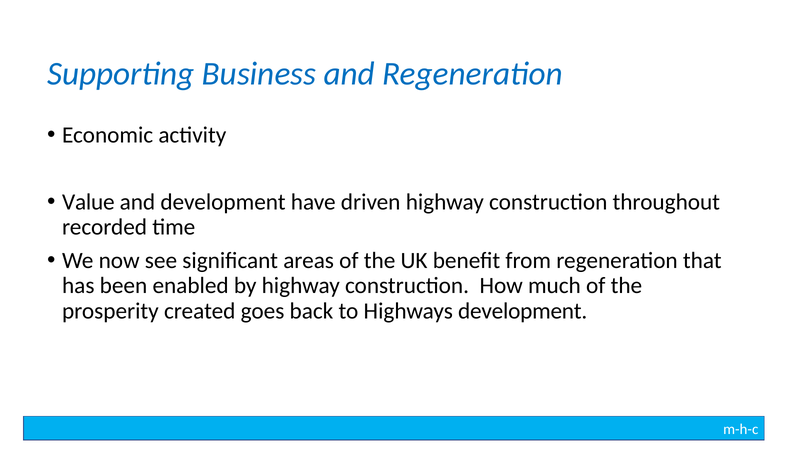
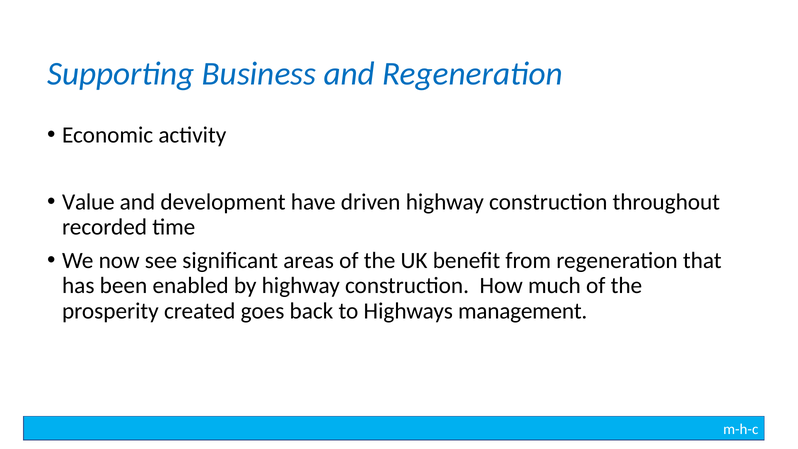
Highways development: development -> management
